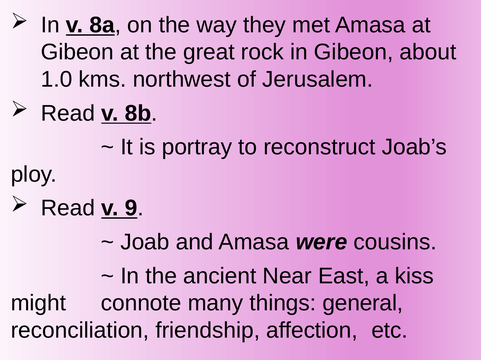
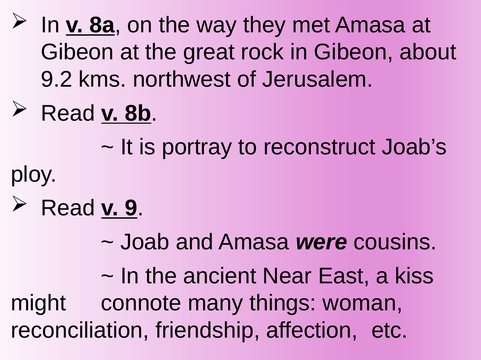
1.0: 1.0 -> 9.2
general: general -> woman
